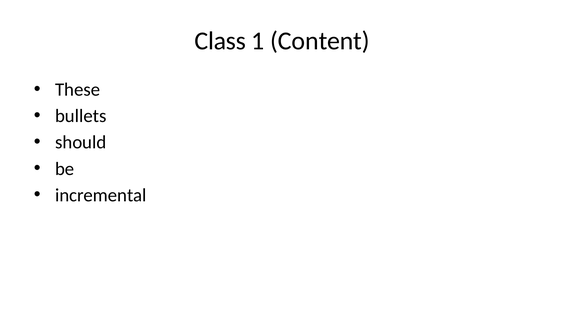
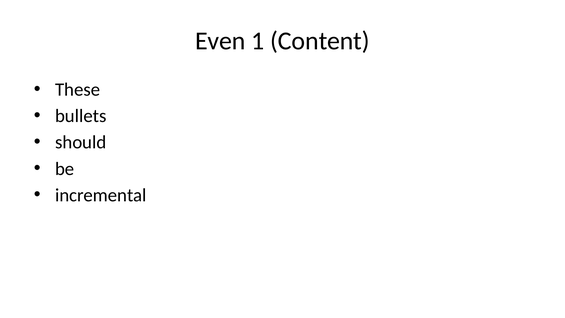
Class: Class -> Even
